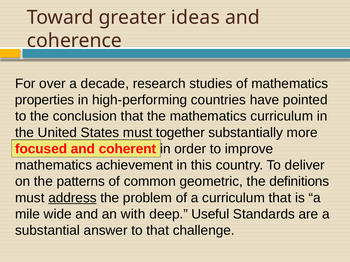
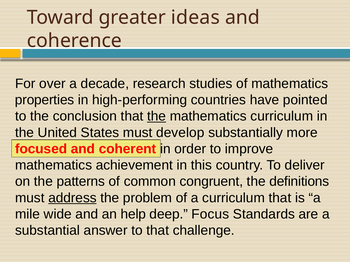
the at (157, 116) underline: none -> present
together: together -> develop
geometric: geometric -> congruent
with: with -> help
Useful: Useful -> Focus
